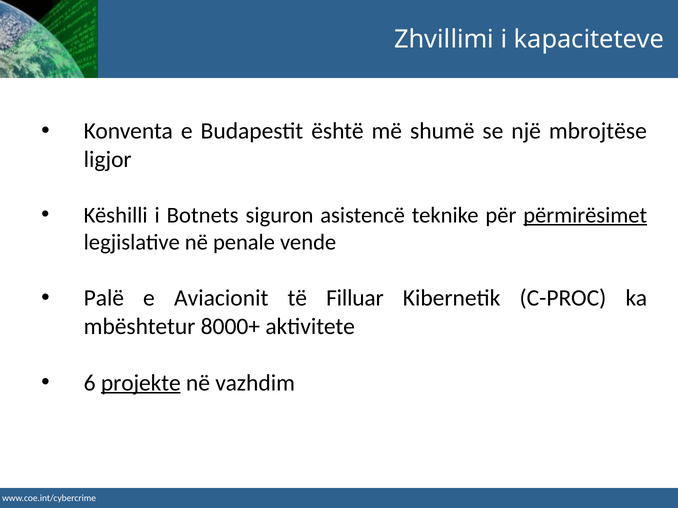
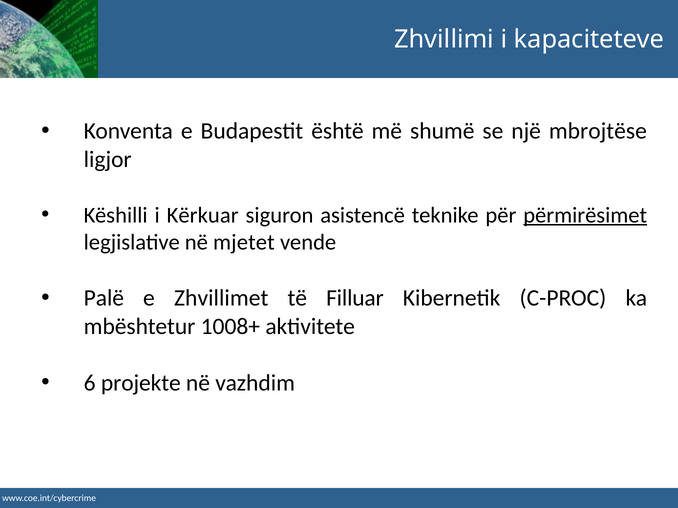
Botnets: Botnets -> Kërkuar
penale: penale -> mjetet
Aviacionit: Aviacionit -> Zhvillimet
8000+: 8000+ -> 1008+
projekte underline: present -> none
